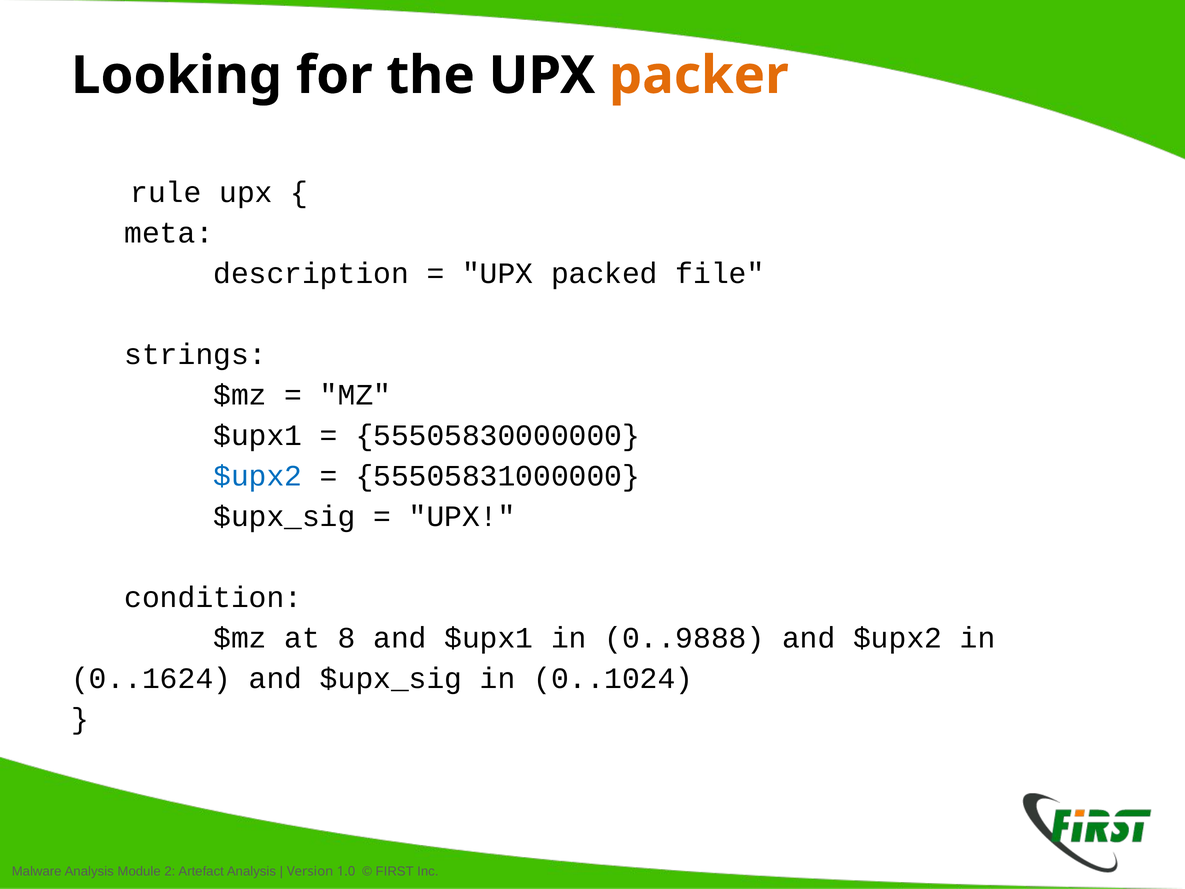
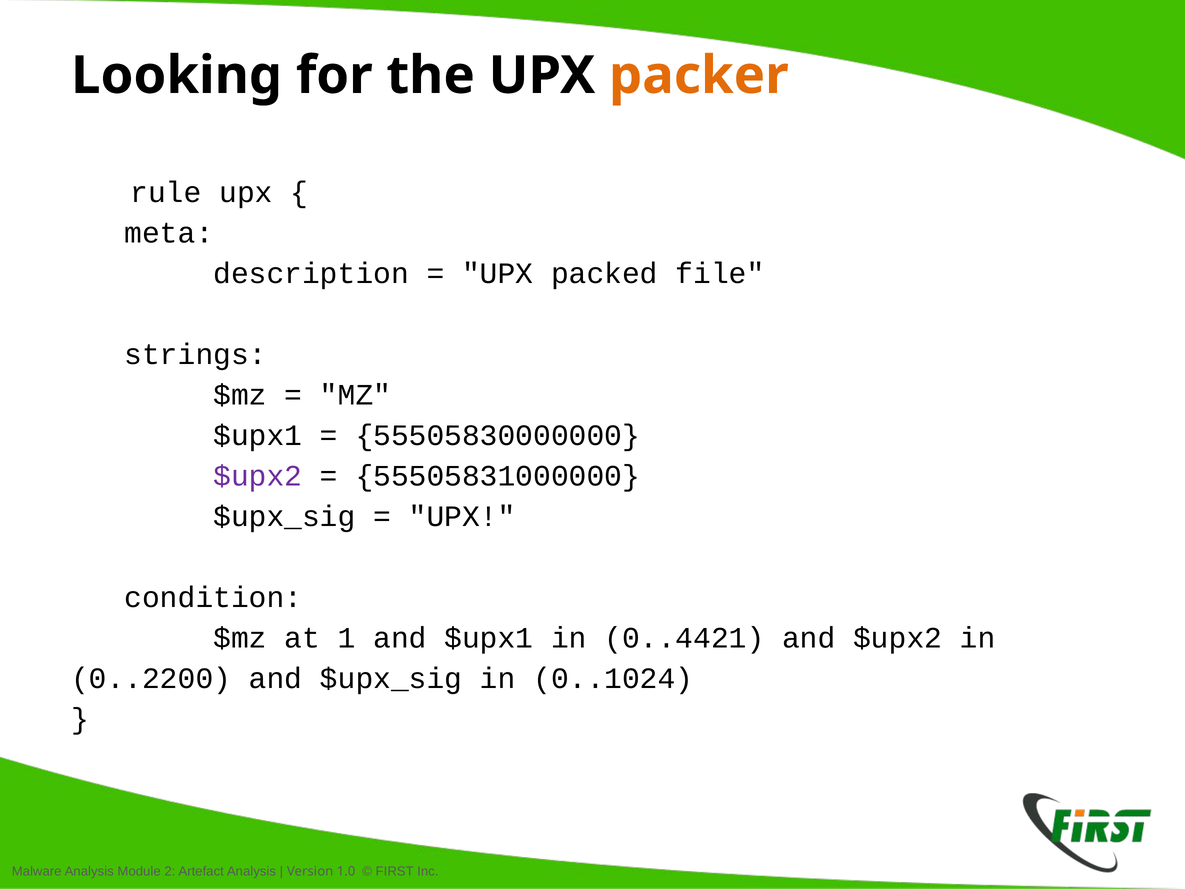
$upx2 at (258, 476) colour: blue -> purple
8: 8 -> 1
0..9888: 0..9888 -> 0..4421
0..1624: 0..1624 -> 0..2200
